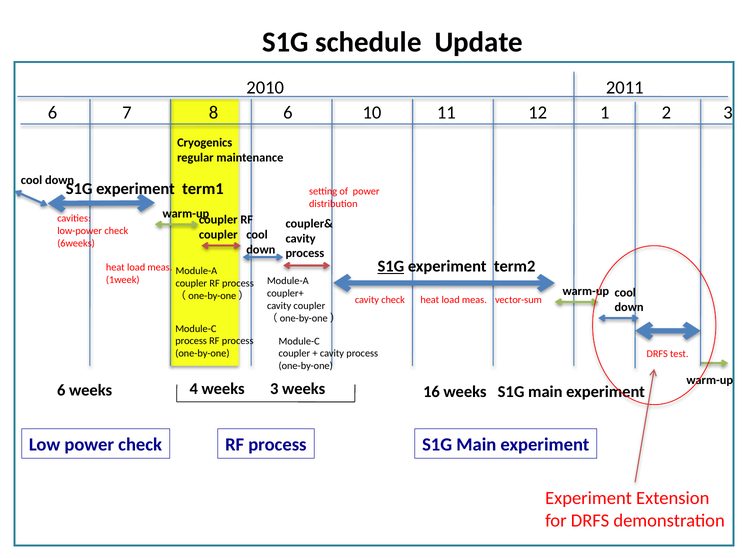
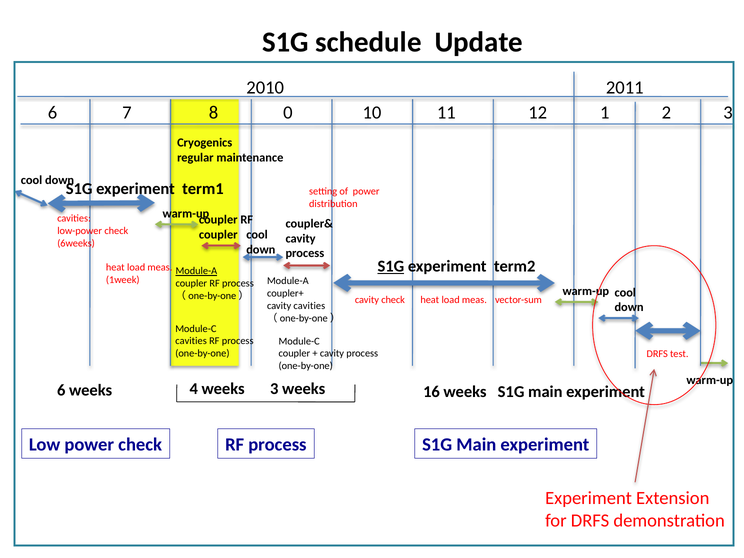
8 6: 6 -> 0
Module-A at (196, 271) underline: none -> present
cavity coupler: coupler -> cavities
process at (191, 341): process -> cavities
